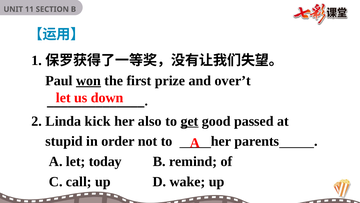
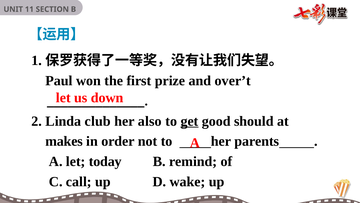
won underline: present -> none
kick: kick -> club
passed: passed -> should
stupid: stupid -> makes
